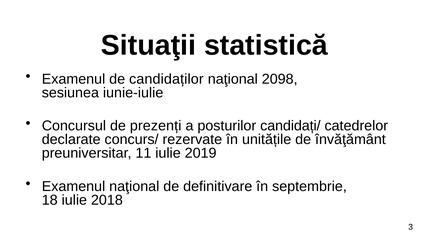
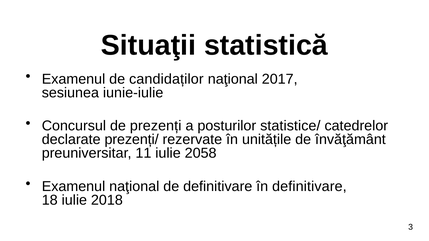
2098: 2098 -> 2017
candidați/: candidați/ -> statistice/
concurs/: concurs/ -> prezenți/
2019: 2019 -> 2058
în septembrie: septembrie -> definitivare
